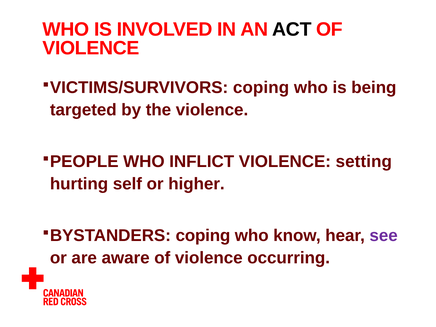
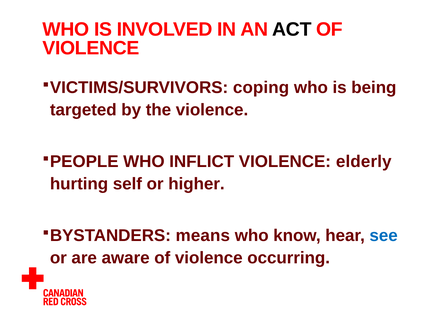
setting: setting -> elderly
coping at (203, 236): coping -> means
see colour: purple -> blue
